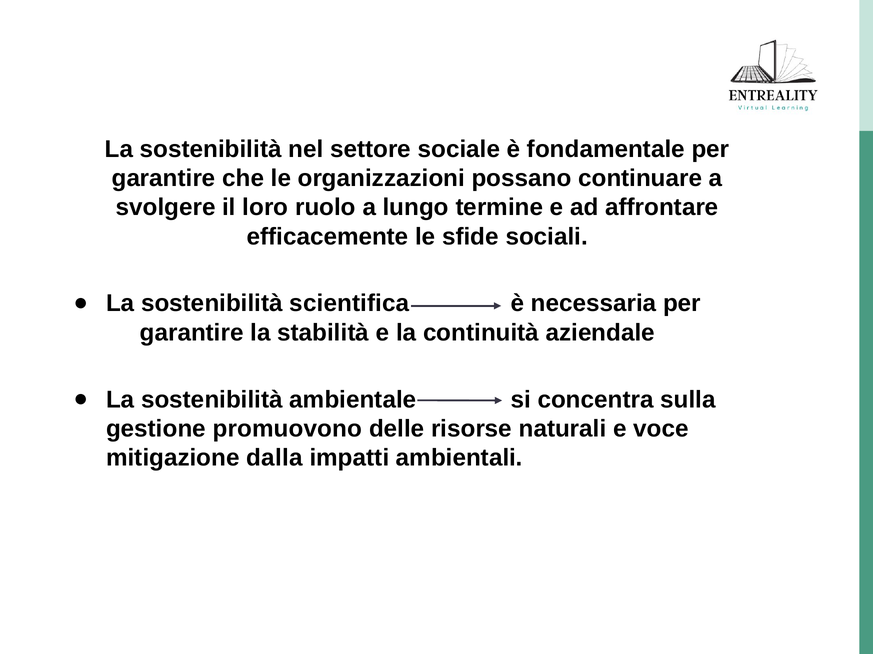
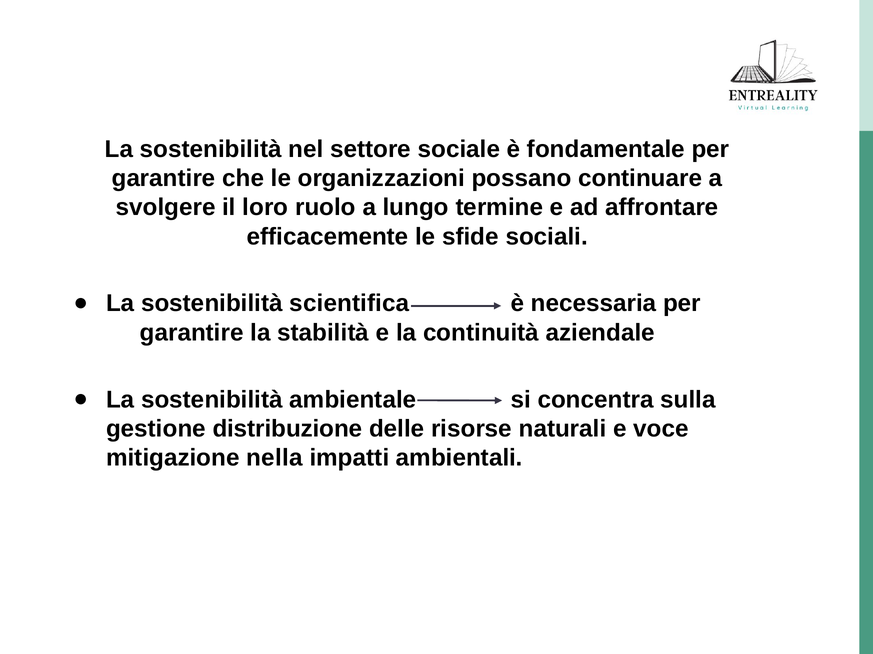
promuovono: promuovono -> distribuzione
dalla: dalla -> nella
